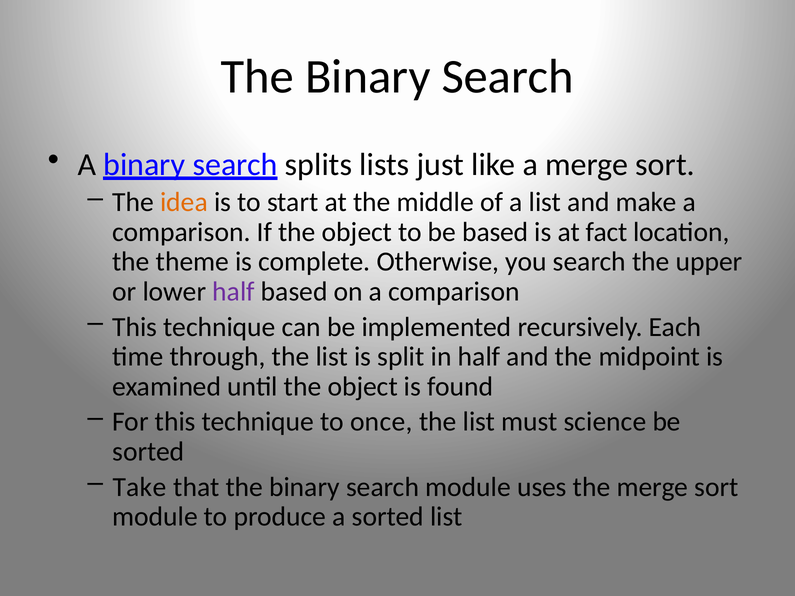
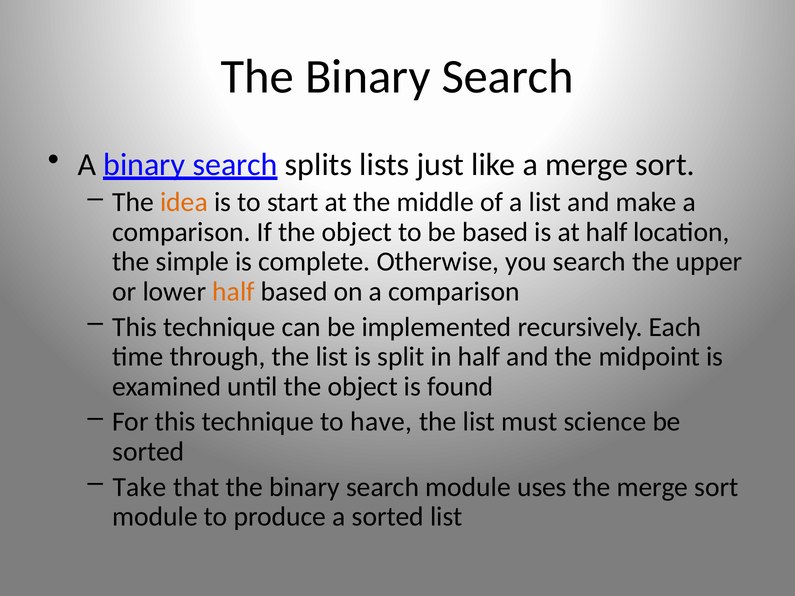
at fact: fact -> half
theme: theme -> simple
half at (234, 292) colour: purple -> orange
once: once -> have
